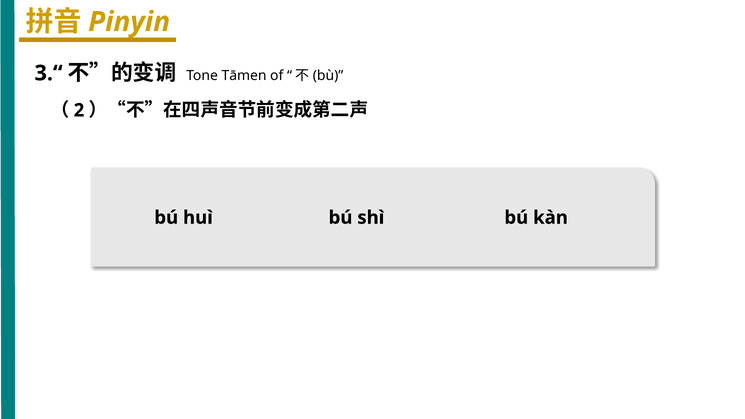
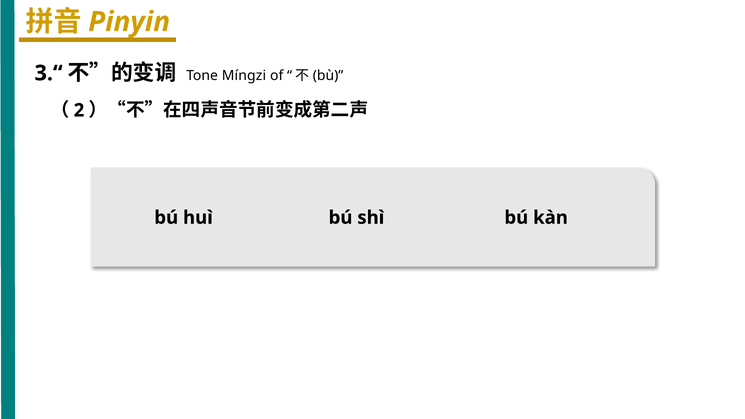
Tāmen: Tāmen -> Mínɡzi
